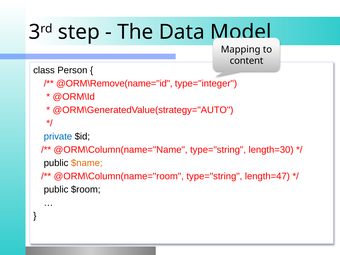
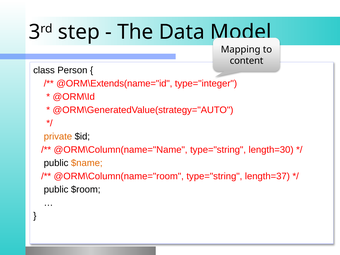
@ORM\Remove(name="id: @ORM\Remove(name="id -> @ORM\Extends(name="id
private colour: blue -> orange
length=47: length=47 -> length=37
